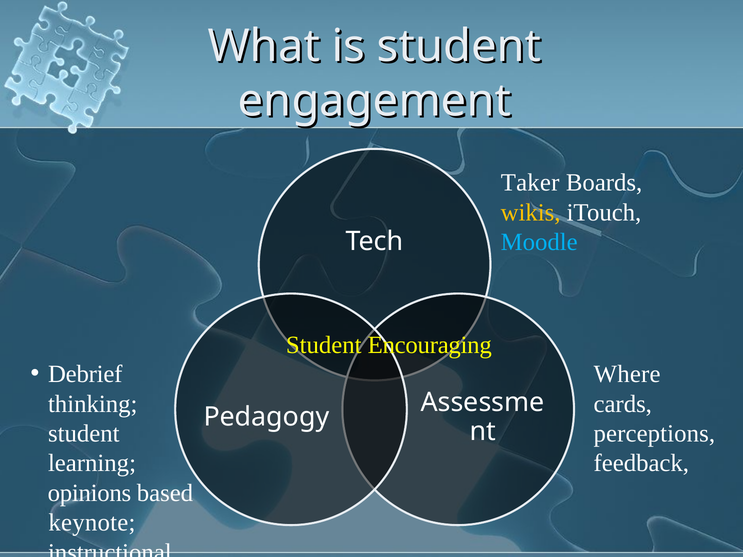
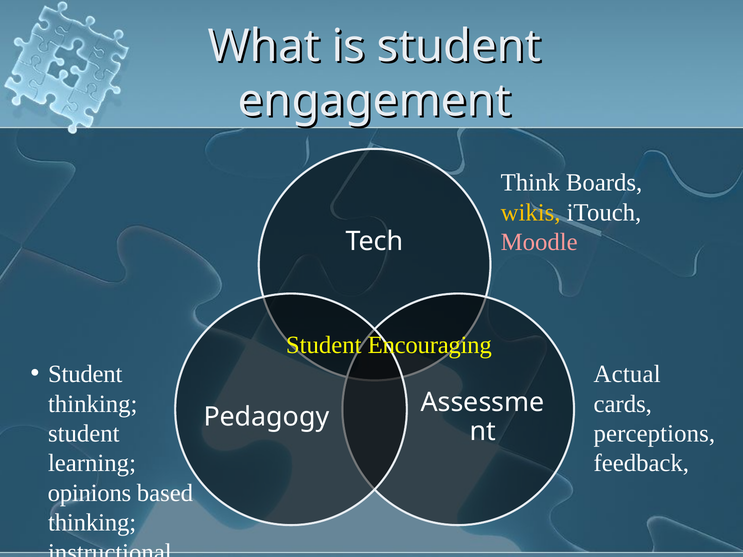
Taker: Taker -> Think
Moodle colour: light blue -> pink
Debrief at (85, 374): Debrief -> Student
Where: Where -> Actual
keynote at (92, 523): keynote -> thinking
